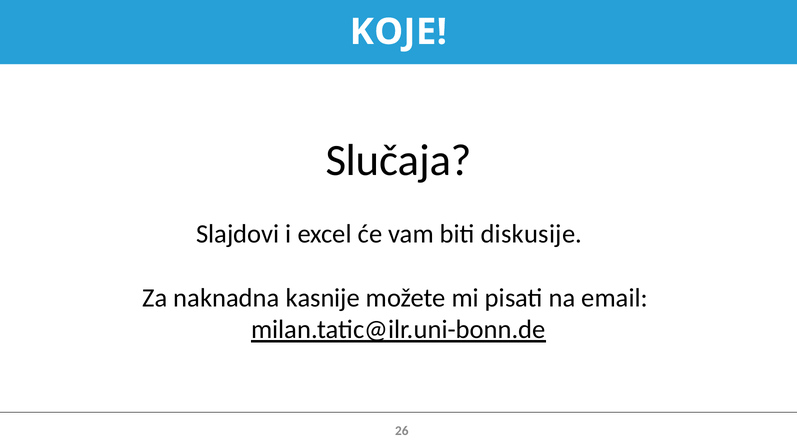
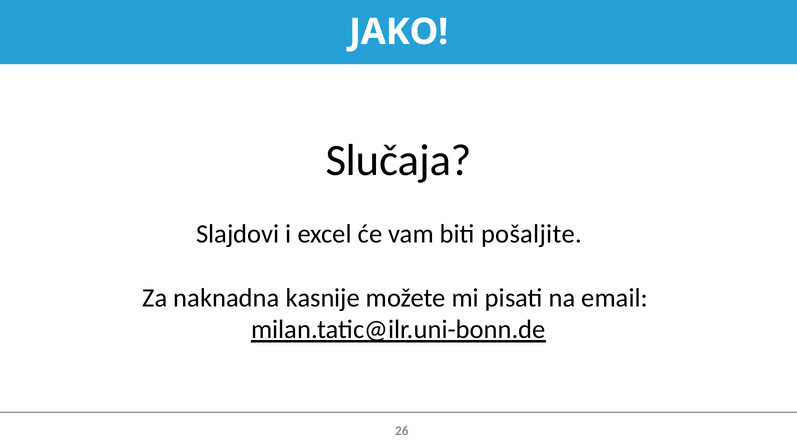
KOJE: KOJE -> JAKO
diskusije: diskusije -> pošaljite
